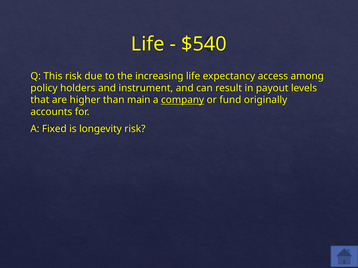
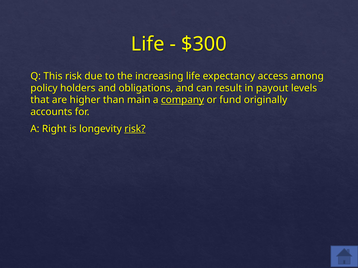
$540: $540 -> $300
instrument: instrument -> obligations
Fixed: Fixed -> Right
risk at (135, 129) underline: none -> present
